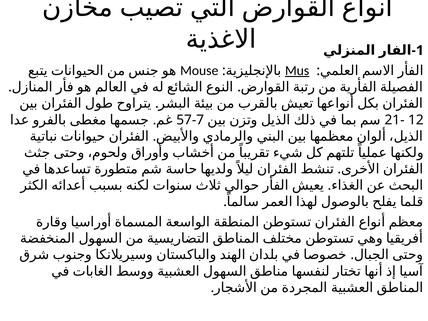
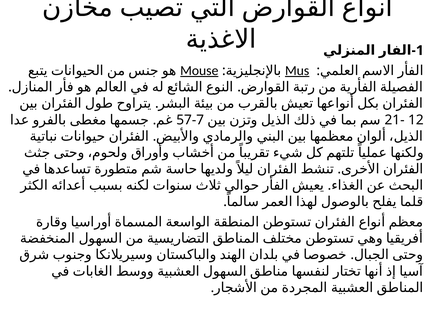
Mouse underline: none -> present
